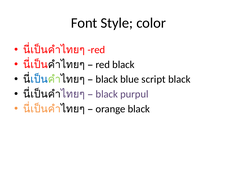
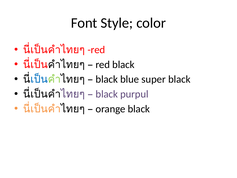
script: script -> super
